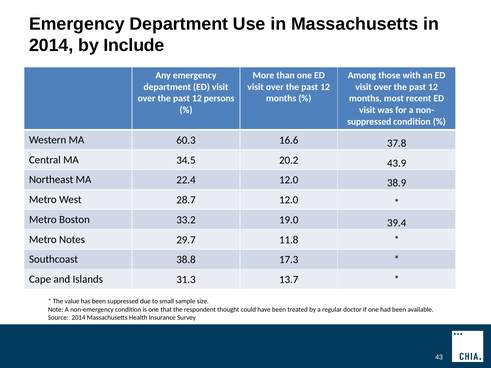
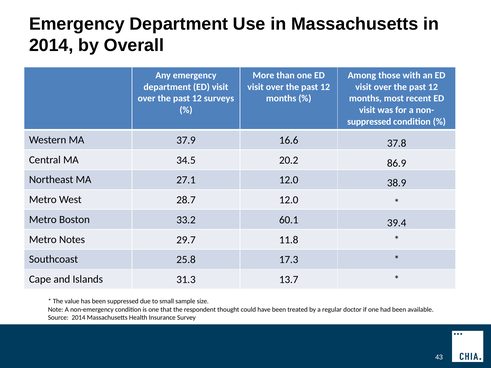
Include: Include -> Overall
persons: persons -> surveys
60.3: 60.3 -> 37.9
43.9: 43.9 -> 86.9
22.4: 22.4 -> 27.1
19.0: 19.0 -> 60.1
38.8: 38.8 -> 25.8
